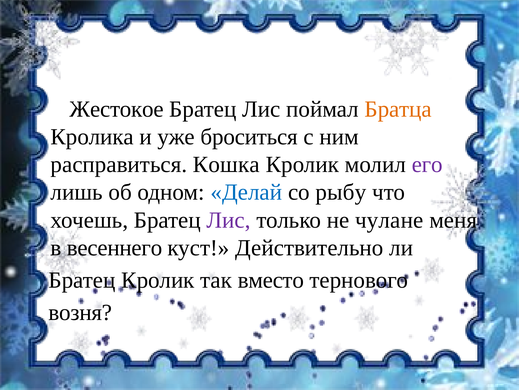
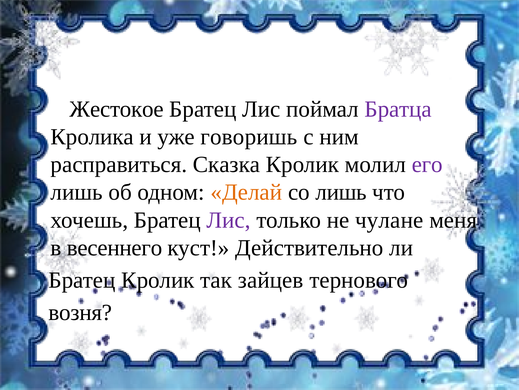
Братца colour: orange -> purple
броситься: броситься -> говоришь
Кошка: Кошка -> Сказка
Делай colour: blue -> orange
со рыбу: рыбу -> лишь
вместо: вместо -> зайцев
